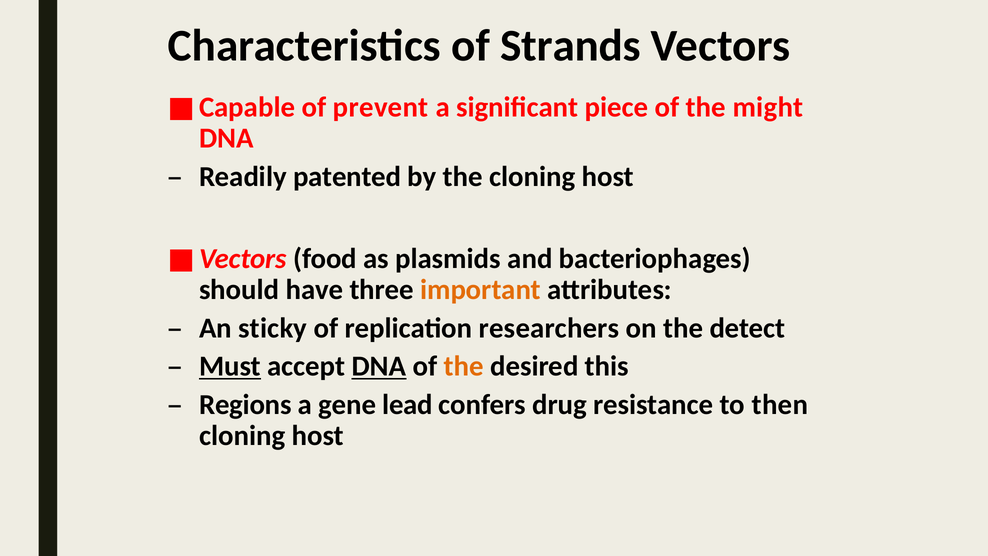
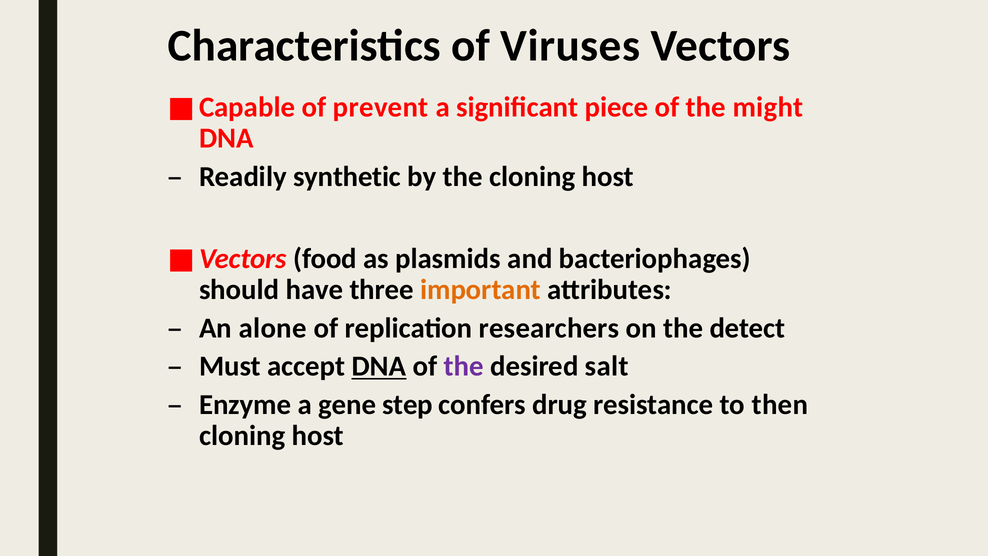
Strands: Strands -> Viruses
patented: patented -> synthetic
sticky: sticky -> alone
Must underline: present -> none
the at (464, 366) colour: orange -> purple
this: this -> salt
Regions: Regions -> Enzyme
lead: lead -> step
